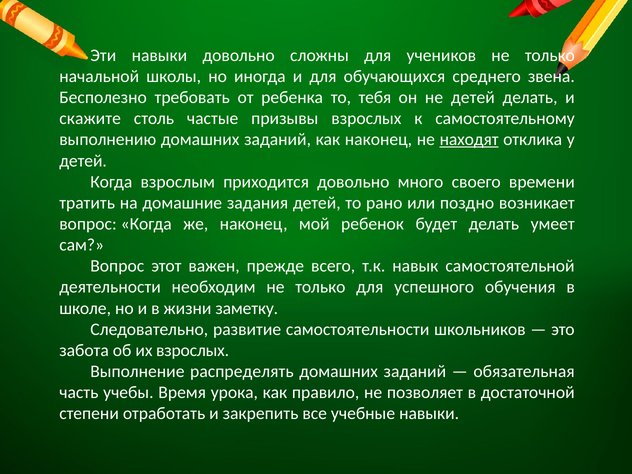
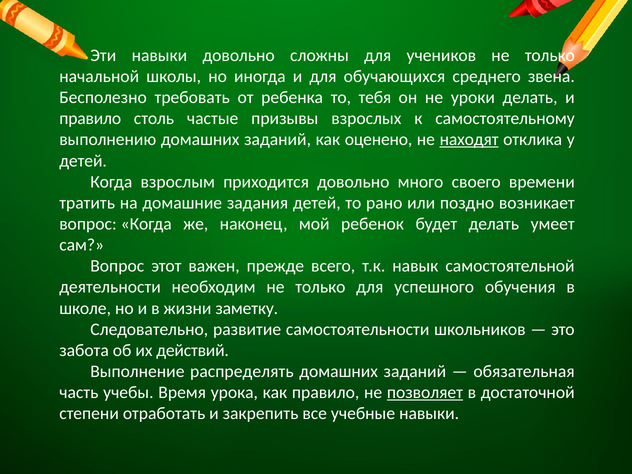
не детей: детей -> уроки
скажите at (90, 119): скажите -> правило
как наконец: наконец -> оценено
их взрослых: взрослых -> действий
позволяет underline: none -> present
